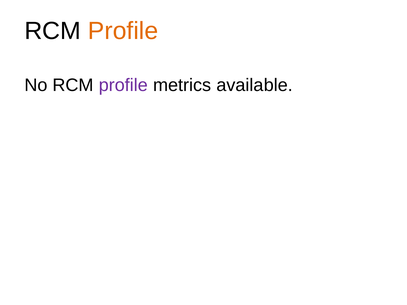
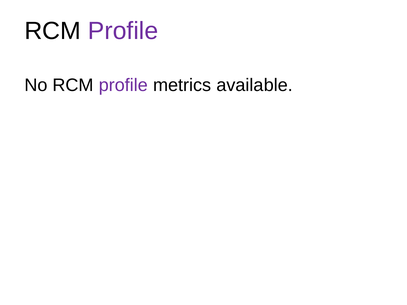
Profile at (123, 31) colour: orange -> purple
